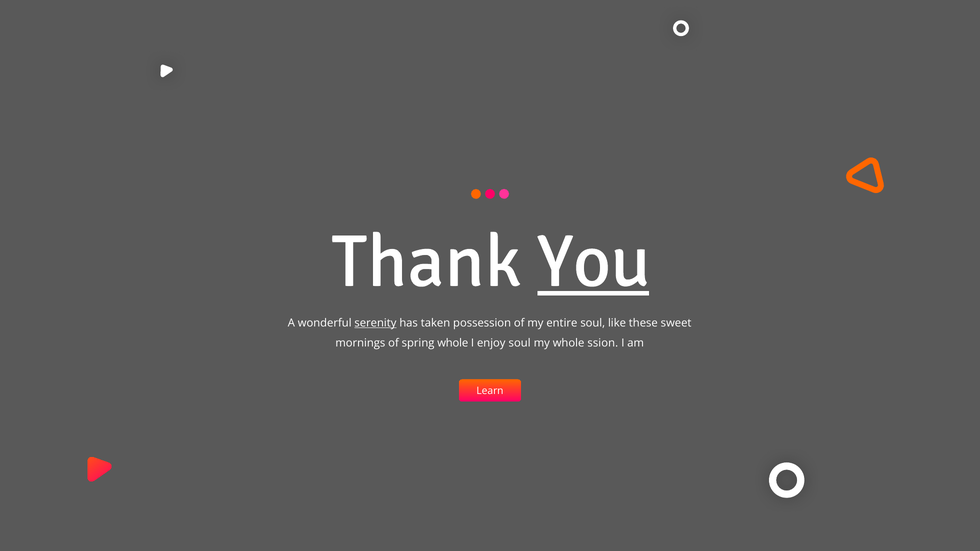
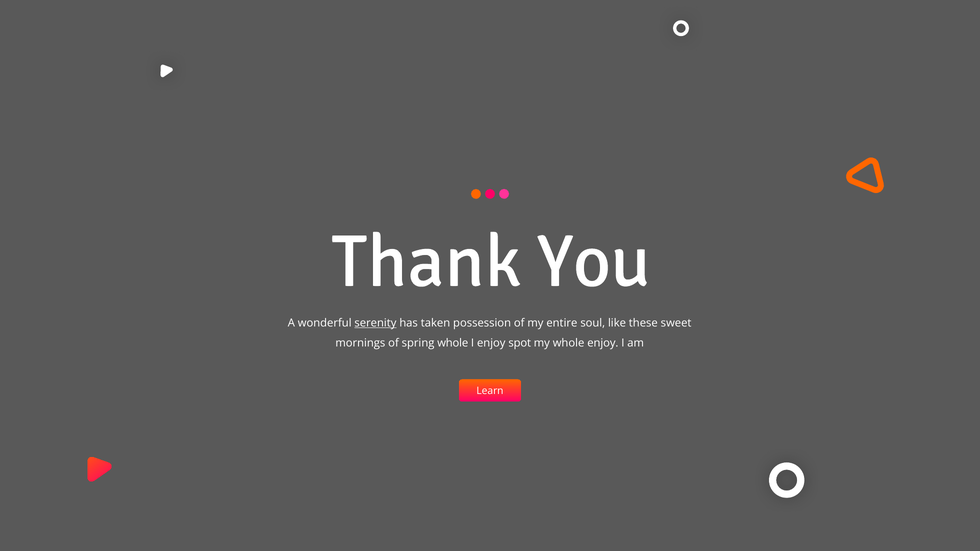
You underline: present -> none
enjoy soul: soul -> spot
whole ssion: ssion -> enjoy
